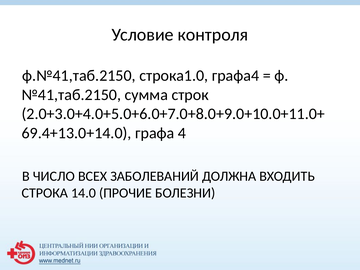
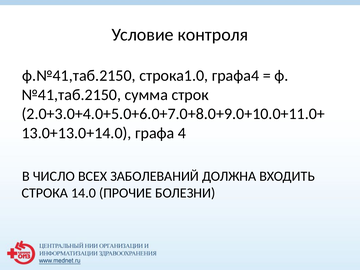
69.4+13.0+14.0: 69.4+13.0+14.0 -> 13.0+13.0+14.0
